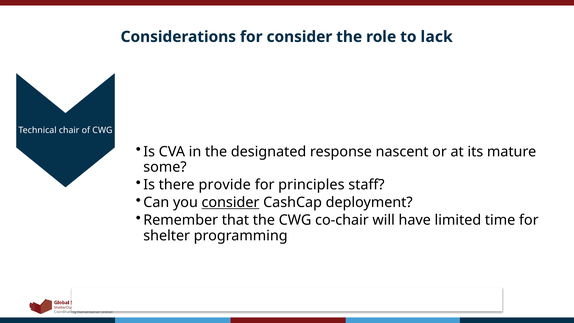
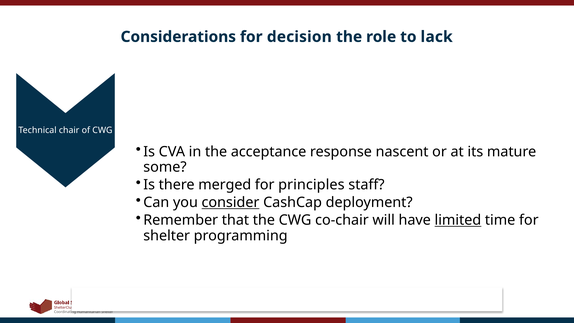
for consider: consider -> decision
designated: designated -> acceptance
provide: provide -> merged
limited underline: none -> present
